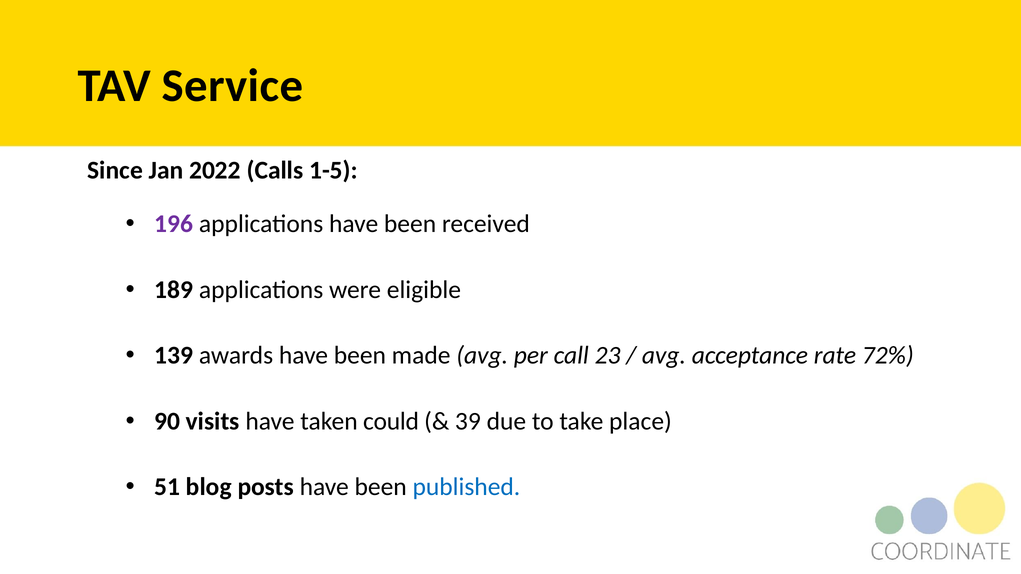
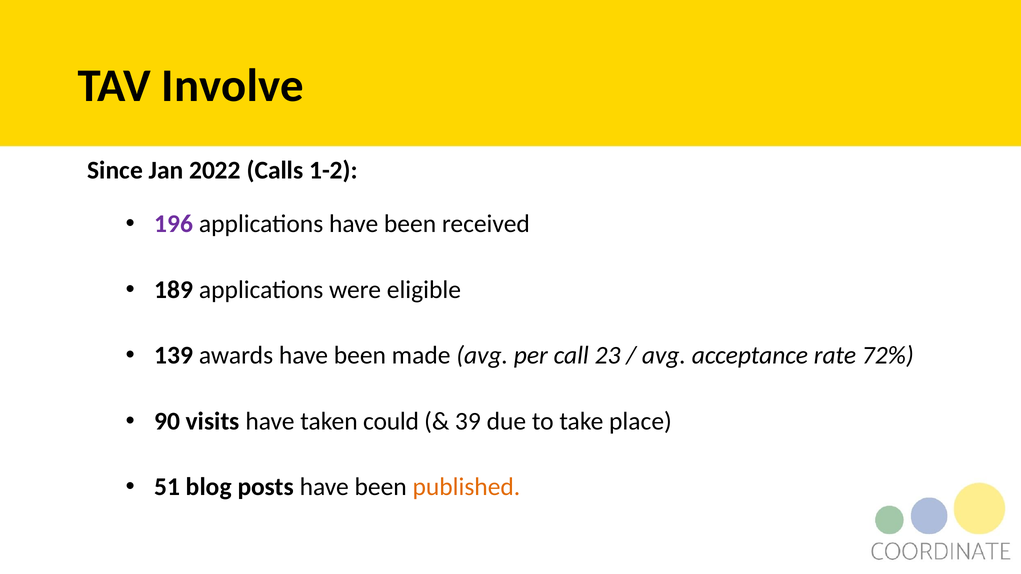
Service: Service -> Involve
1-5: 1-5 -> 1-2
published colour: blue -> orange
